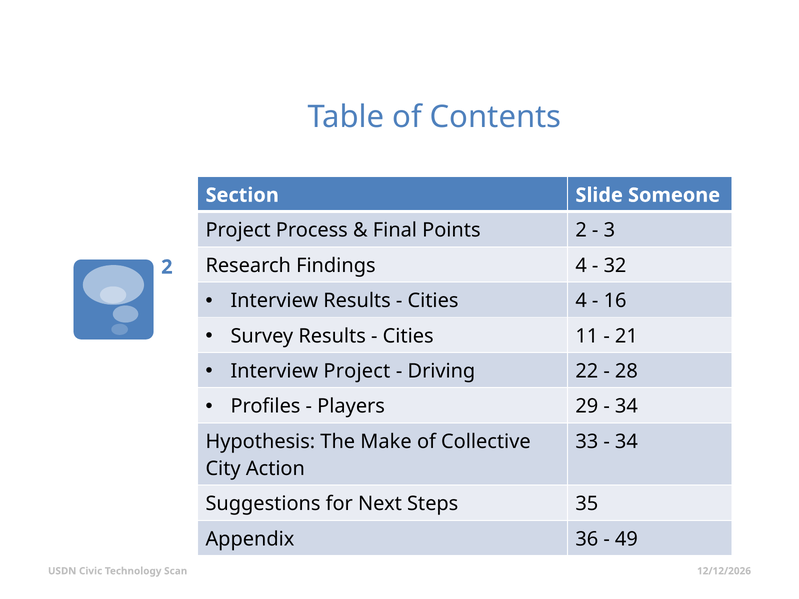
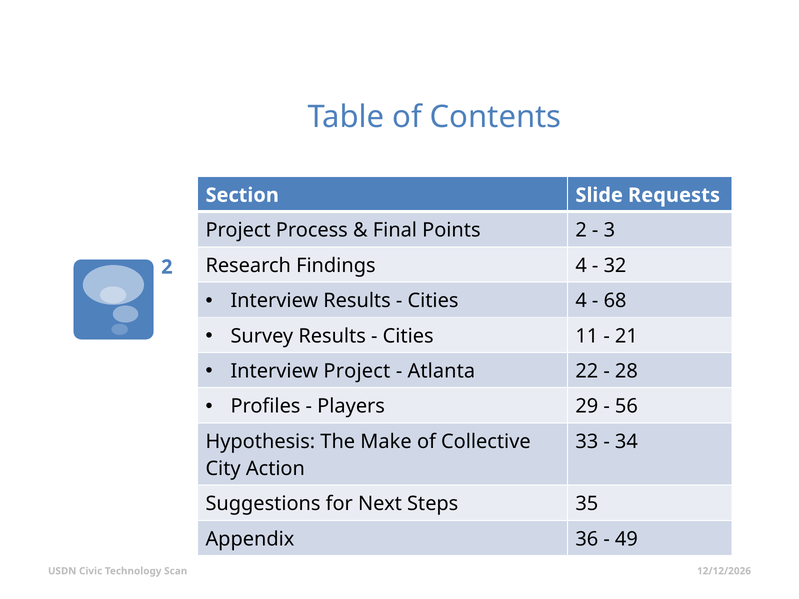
Someone: Someone -> Requests
16: 16 -> 68
Driving: Driving -> Atlanta
34 at (626, 406): 34 -> 56
